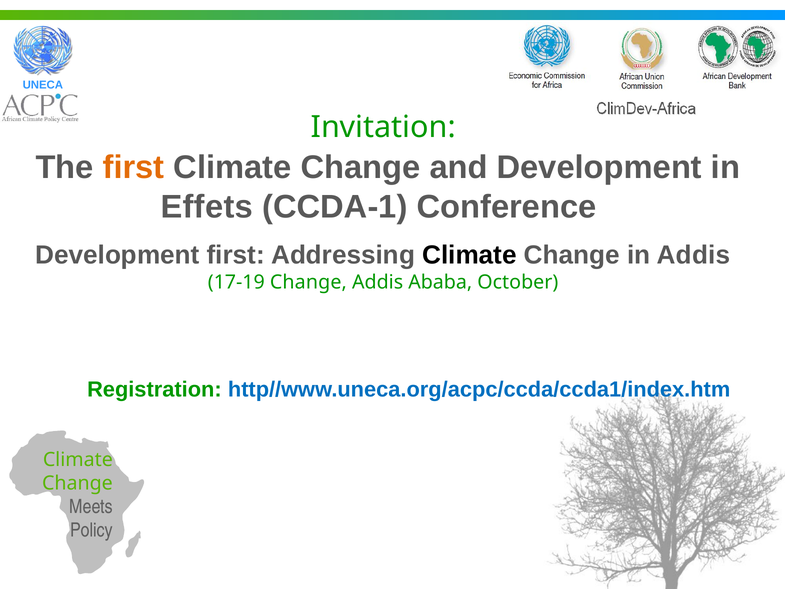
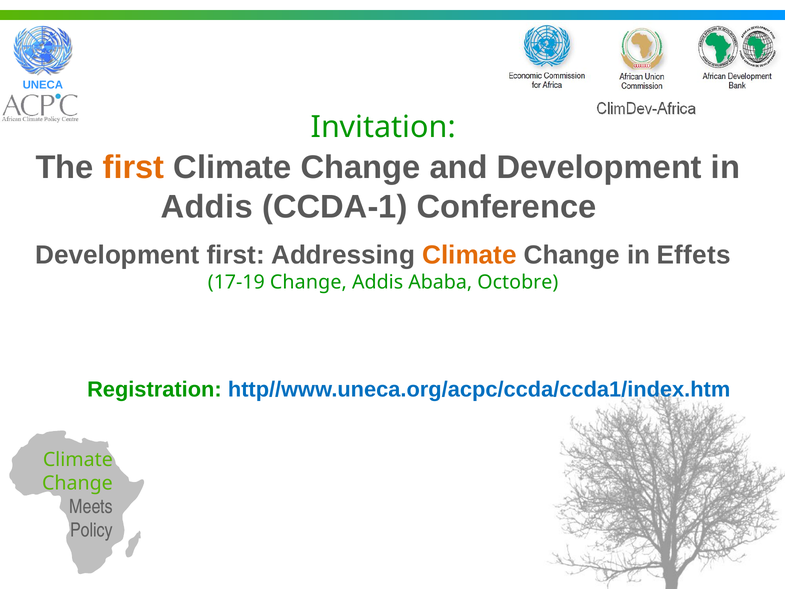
Effets at (207, 207): Effets -> Addis
Climate at (469, 255) colour: black -> orange
in Addis: Addis -> Effets
October: October -> Octobre
